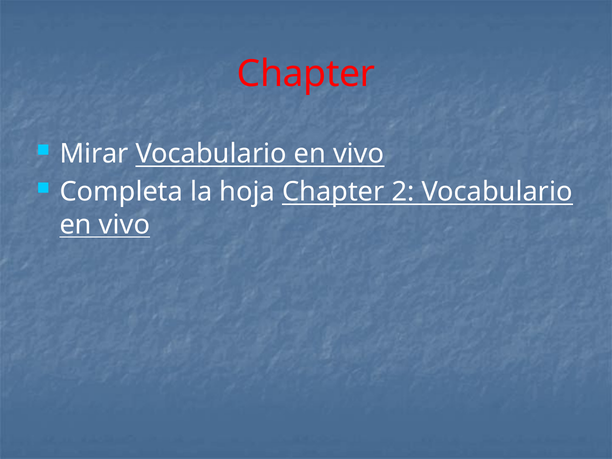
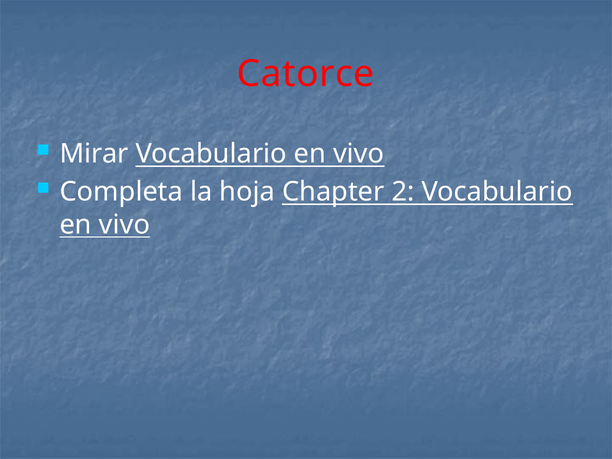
Chapter at (306, 74): Chapter -> Catorce
